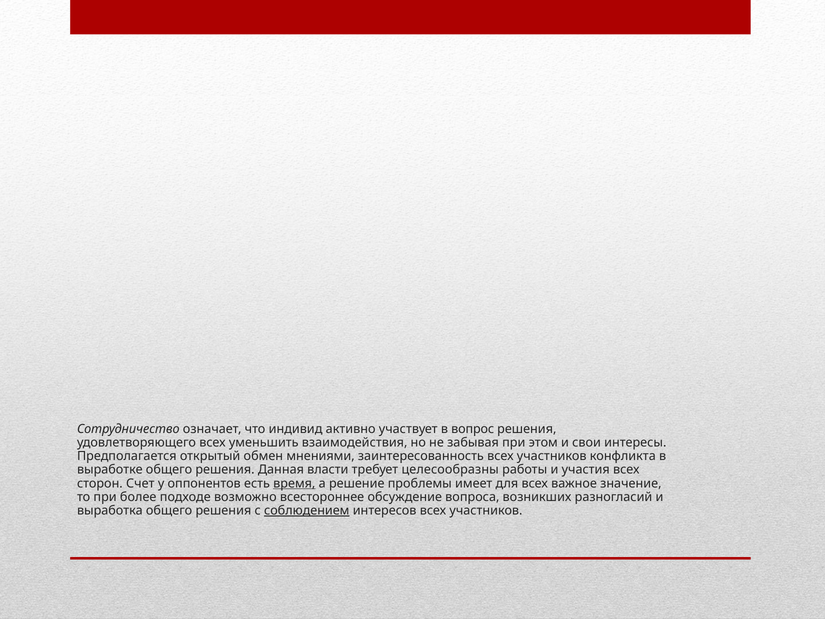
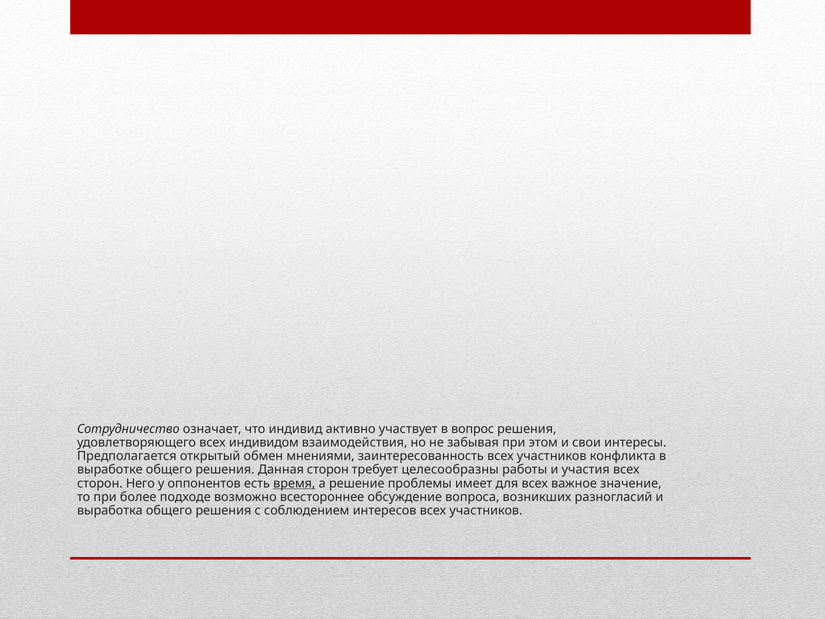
уменьшить: уменьшить -> индивидом
Данная власти: власти -> сторон
Счет: Счет -> Него
соблюдением underline: present -> none
